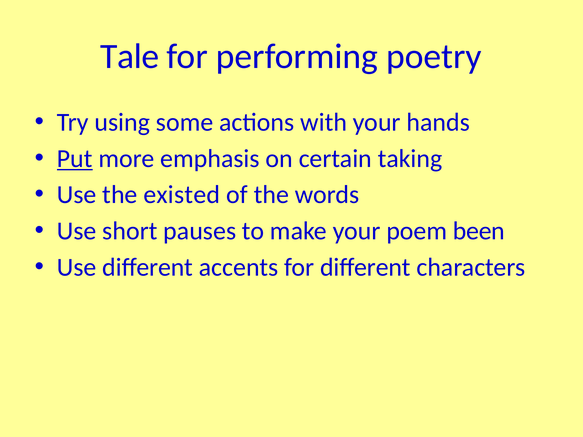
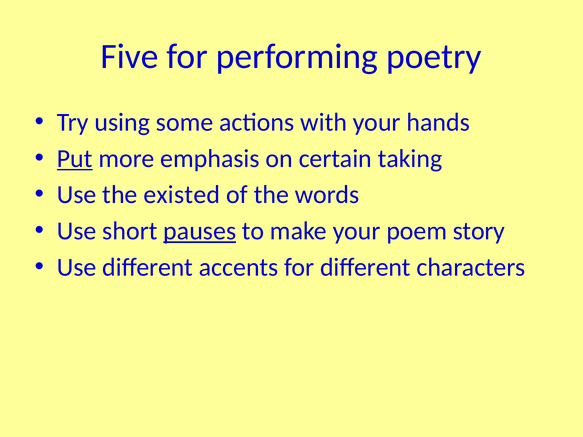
Tale: Tale -> Five
pauses underline: none -> present
been: been -> story
